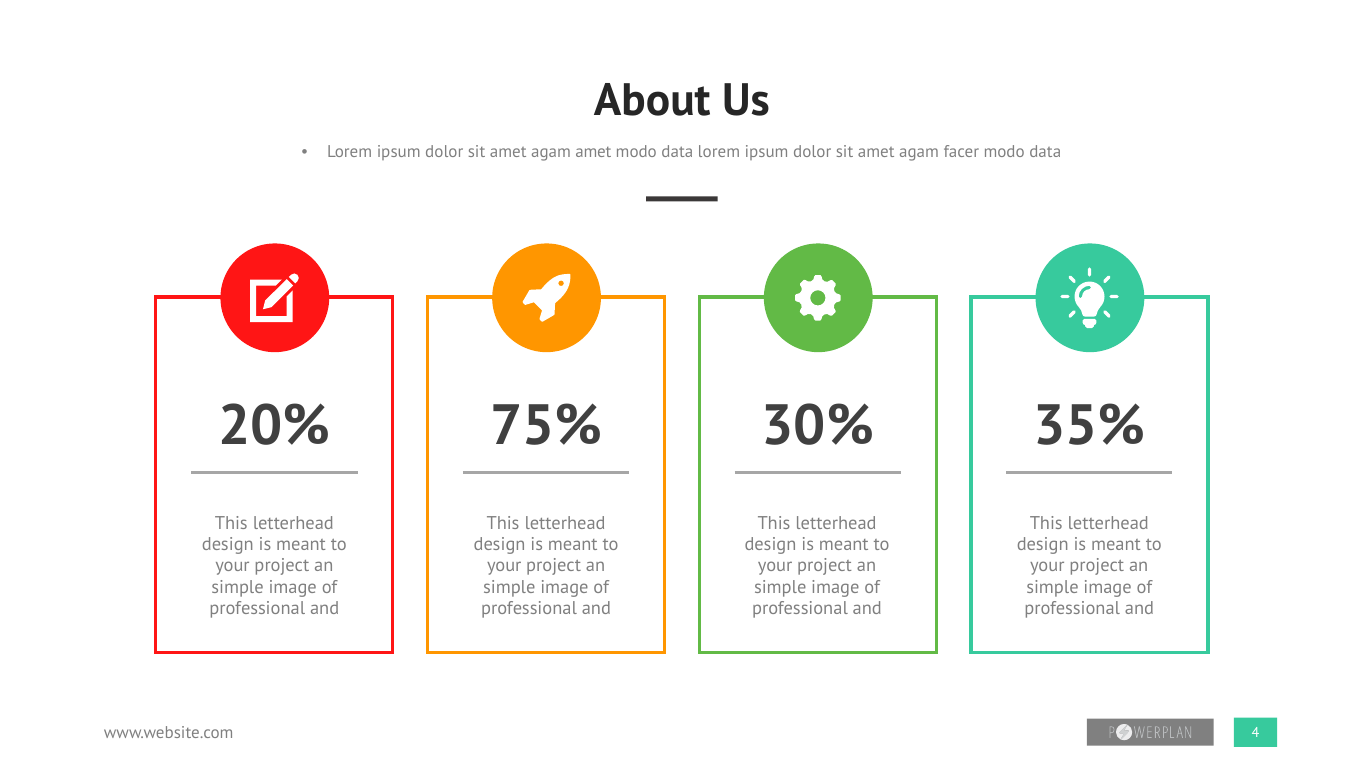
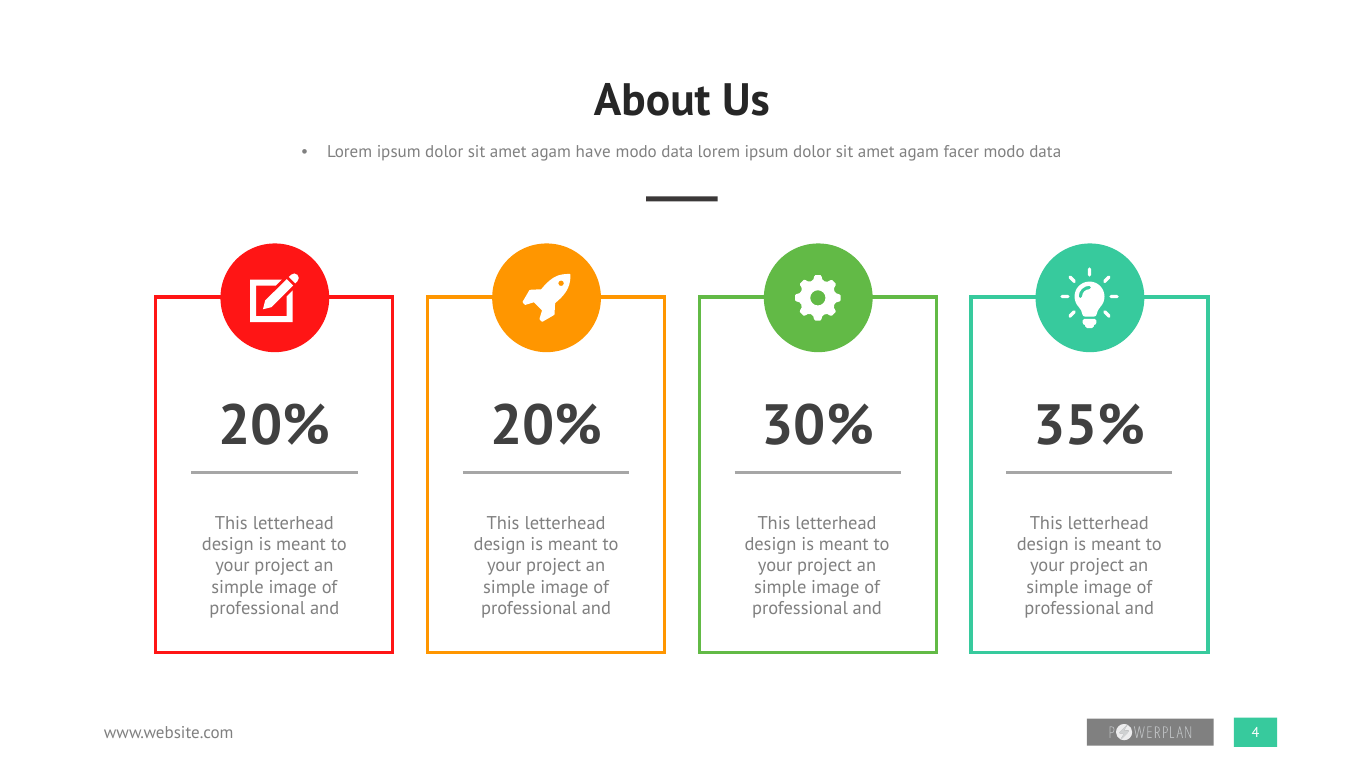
agam amet: amet -> have
20% 75%: 75% -> 20%
